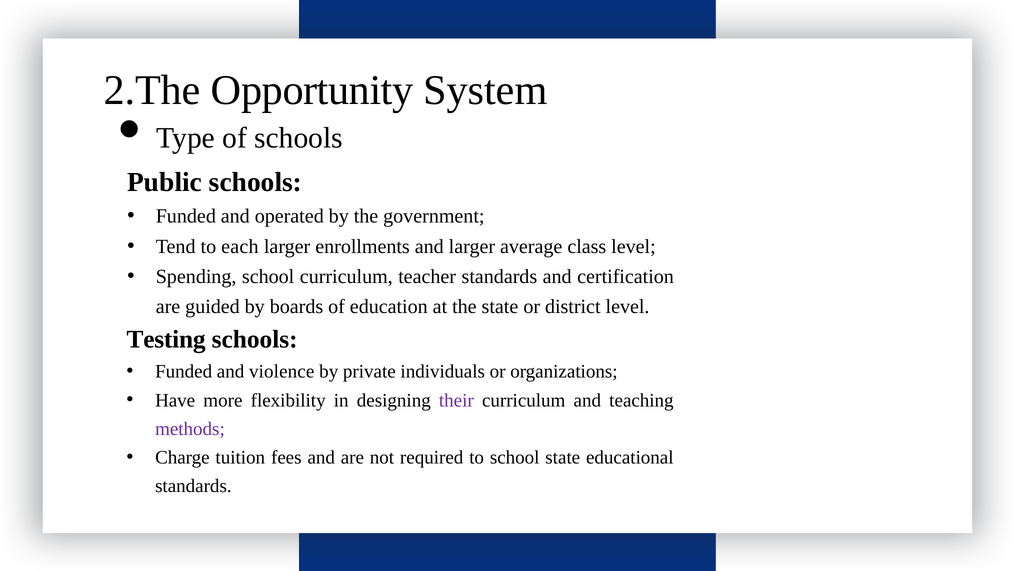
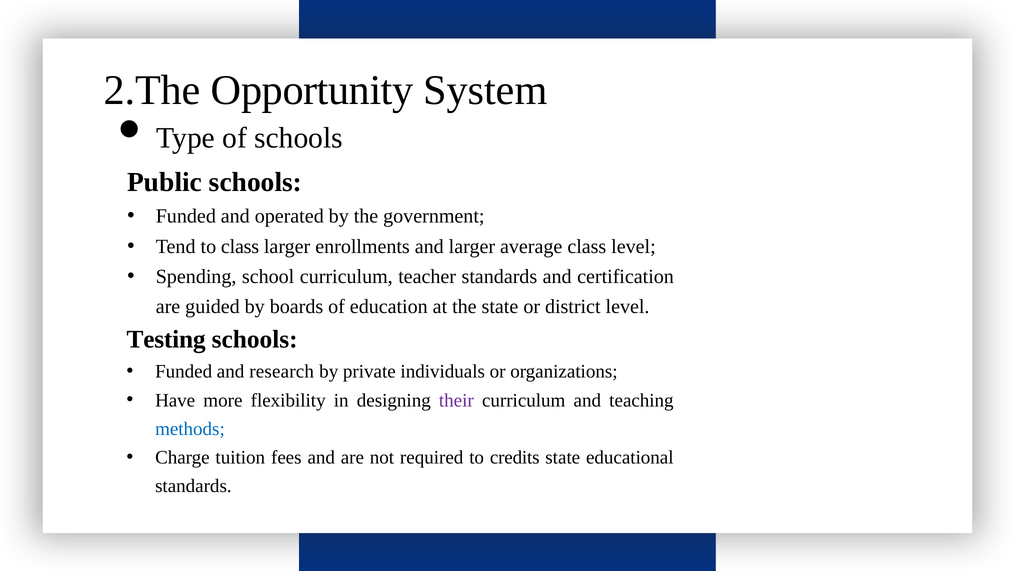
to each: each -> class
violence: violence -> research
methods colour: purple -> blue
to school: school -> credits
